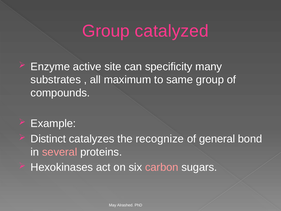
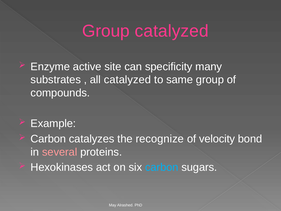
all maximum: maximum -> catalyzed
Distinct at (48, 139): Distinct -> Carbon
general: general -> velocity
carbon at (162, 167) colour: pink -> light blue
